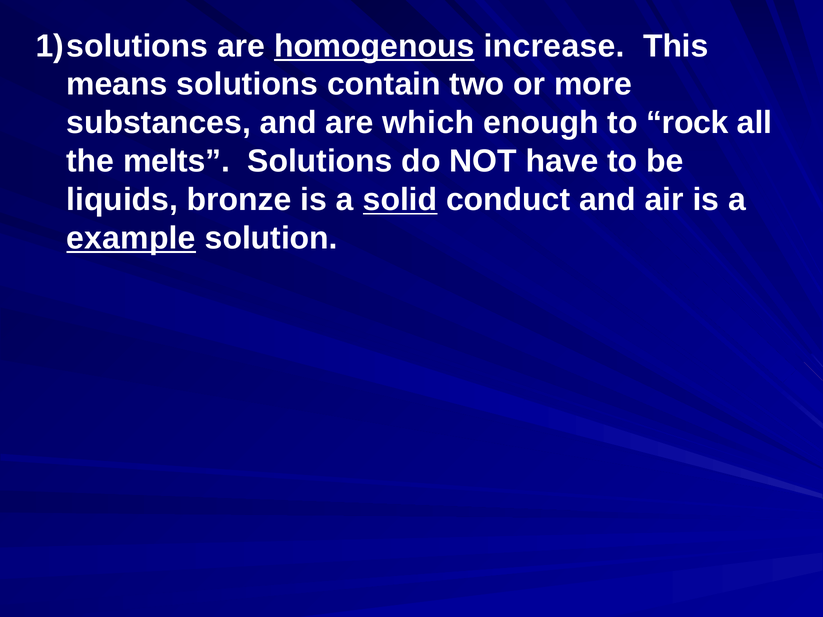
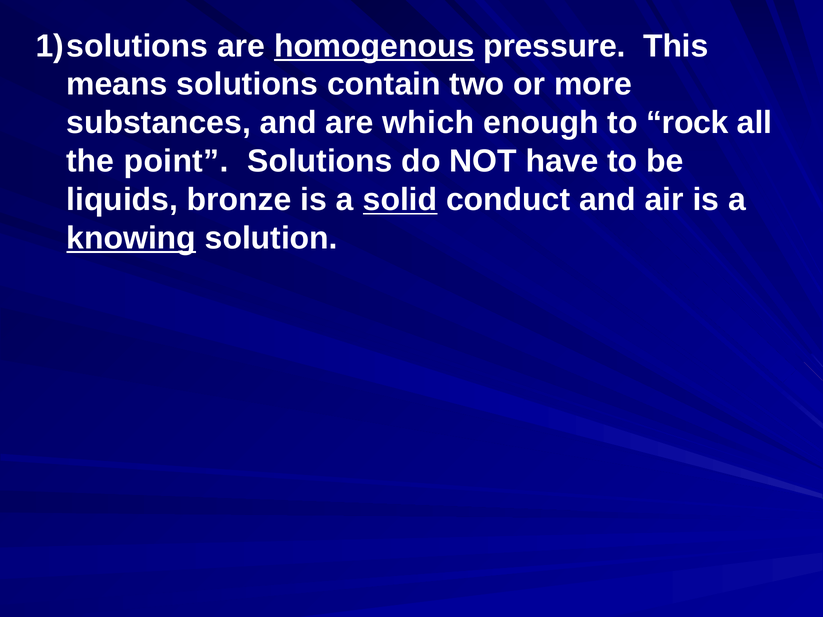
increase: increase -> pressure
melts: melts -> point
example: example -> knowing
